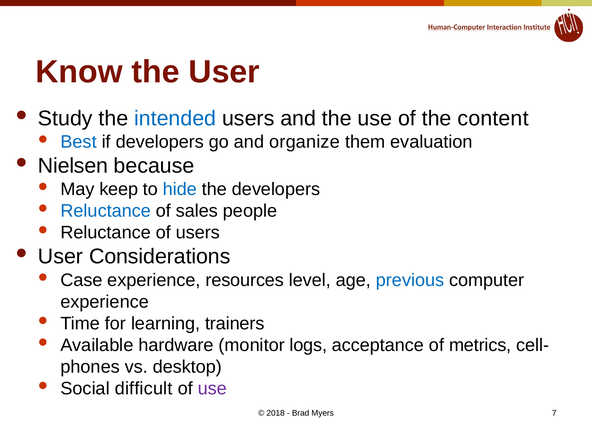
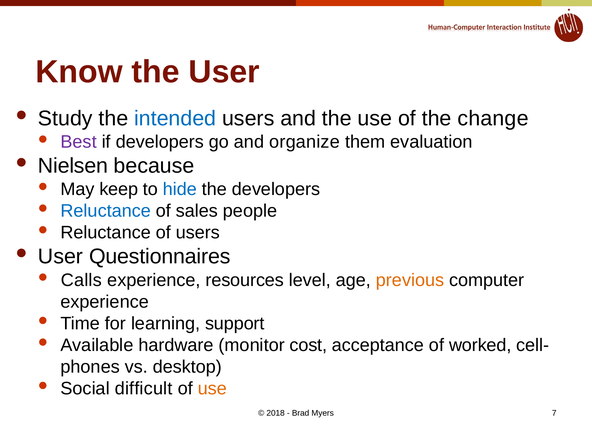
content: content -> change
Best colour: blue -> purple
Considerations: Considerations -> Questionnaires
Case: Case -> Calls
previous colour: blue -> orange
trainers: trainers -> support
logs: logs -> cost
metrics: metrics -> worked
use at (212, 389) colour: purple -> orange
